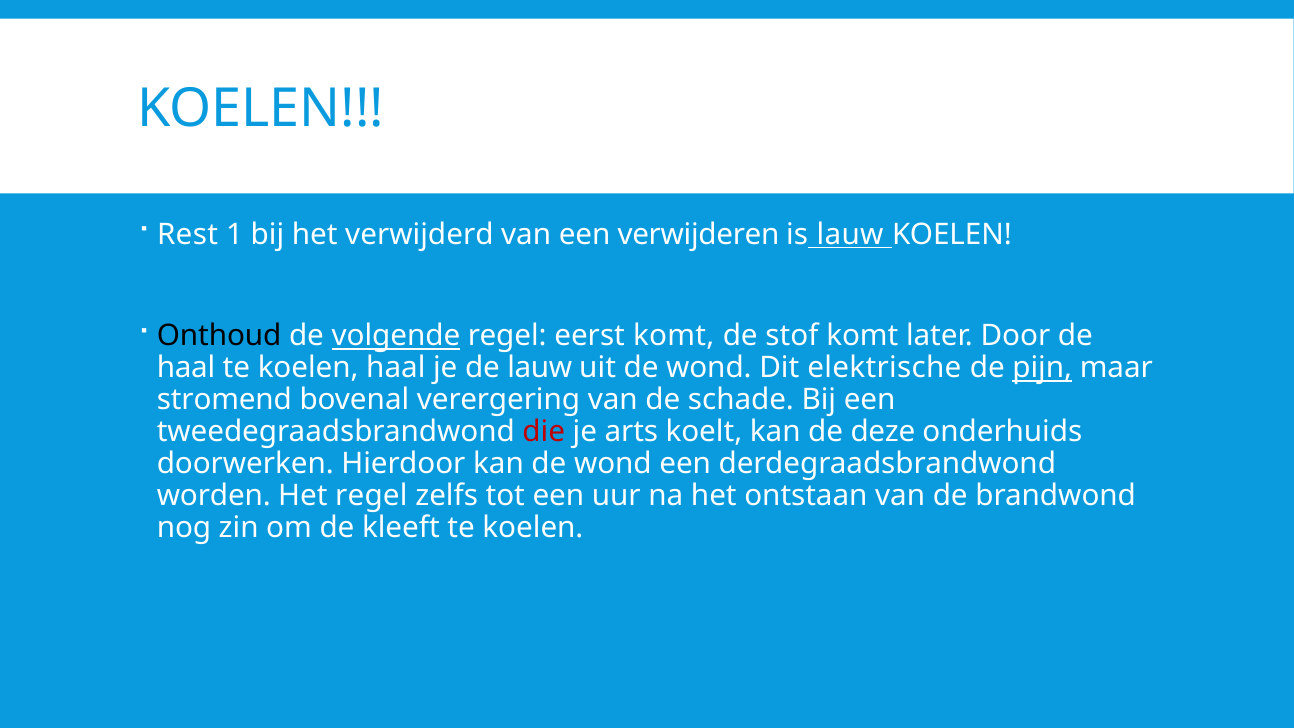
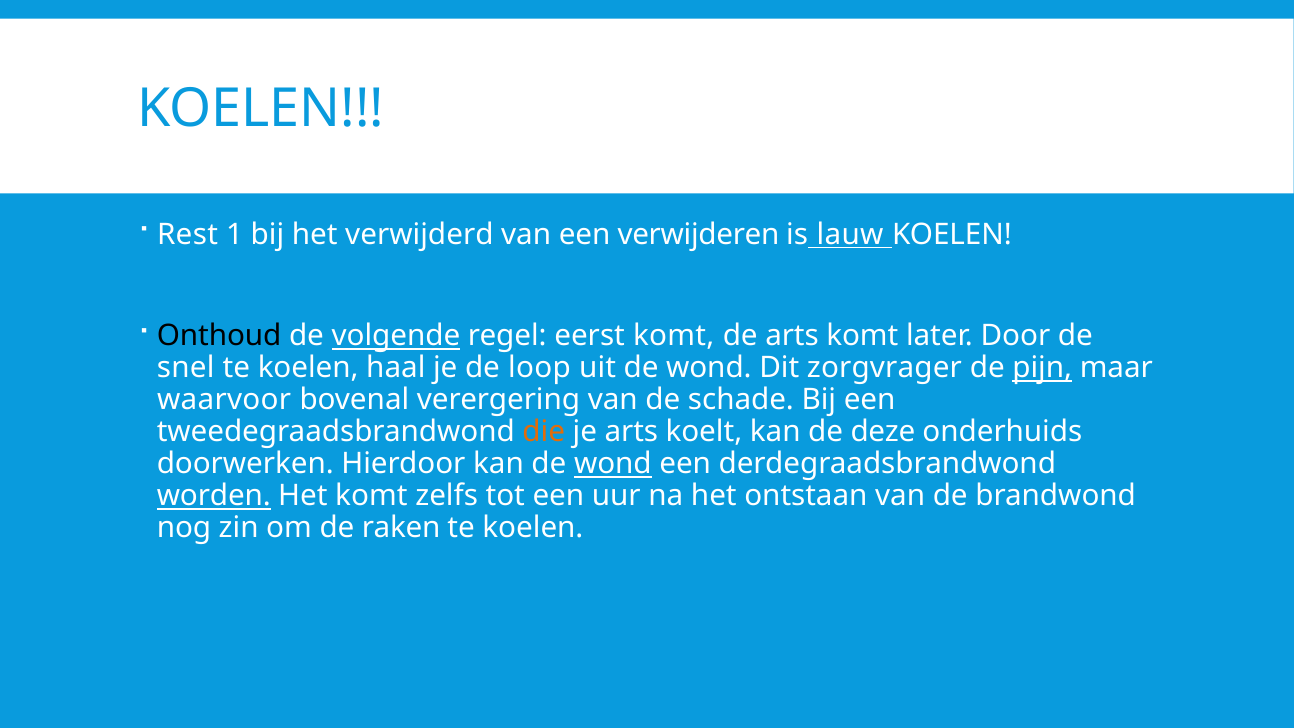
de stof: stof -> arts
haal at (186, 368): haal -> snel
de lauw: lauw -> loop
elektrische: elektrische -> zorgvrager
stromend: stromend -> waarvoor
die colour: red -> orange
wond at (613, 464) underline: none -> present
worden underline: none -> present
Het regel: regel -> komt
kleeft: kleeft -> raken
